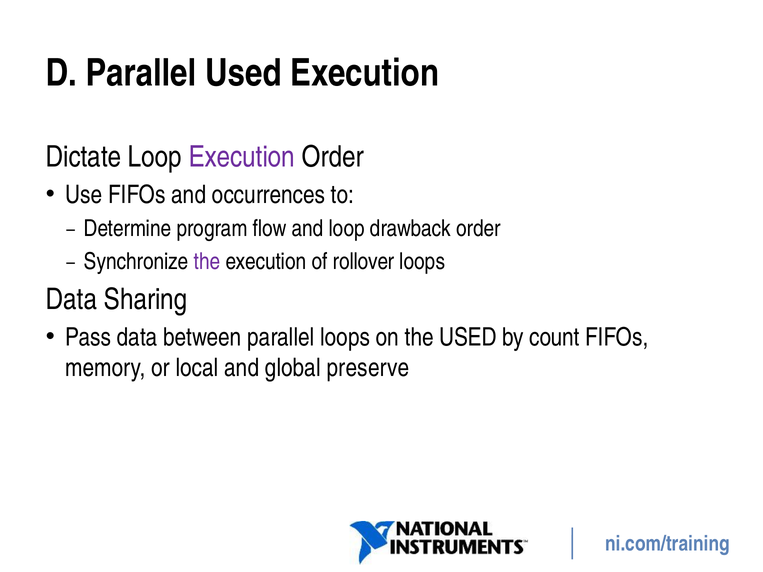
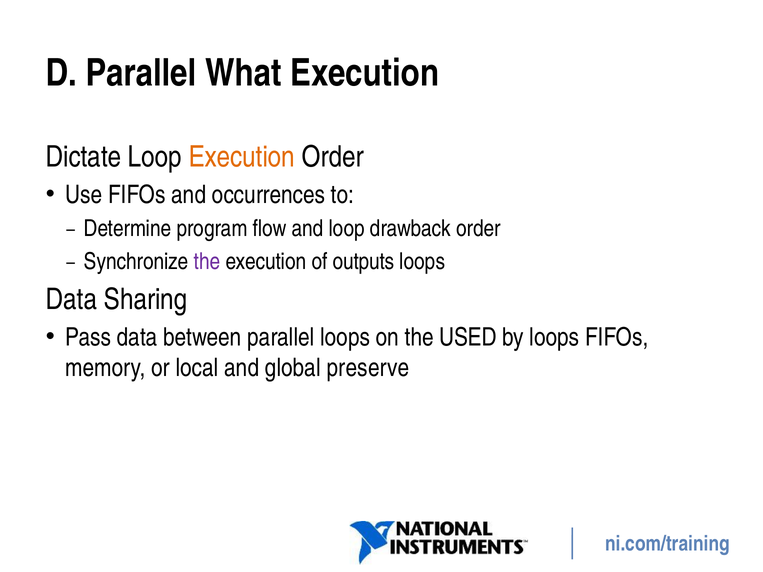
Parallel Used: Used -> What
Execution at (242, 157) colour: purple -> orange
rollover: rollover -> outputs
by count: count -> loops
